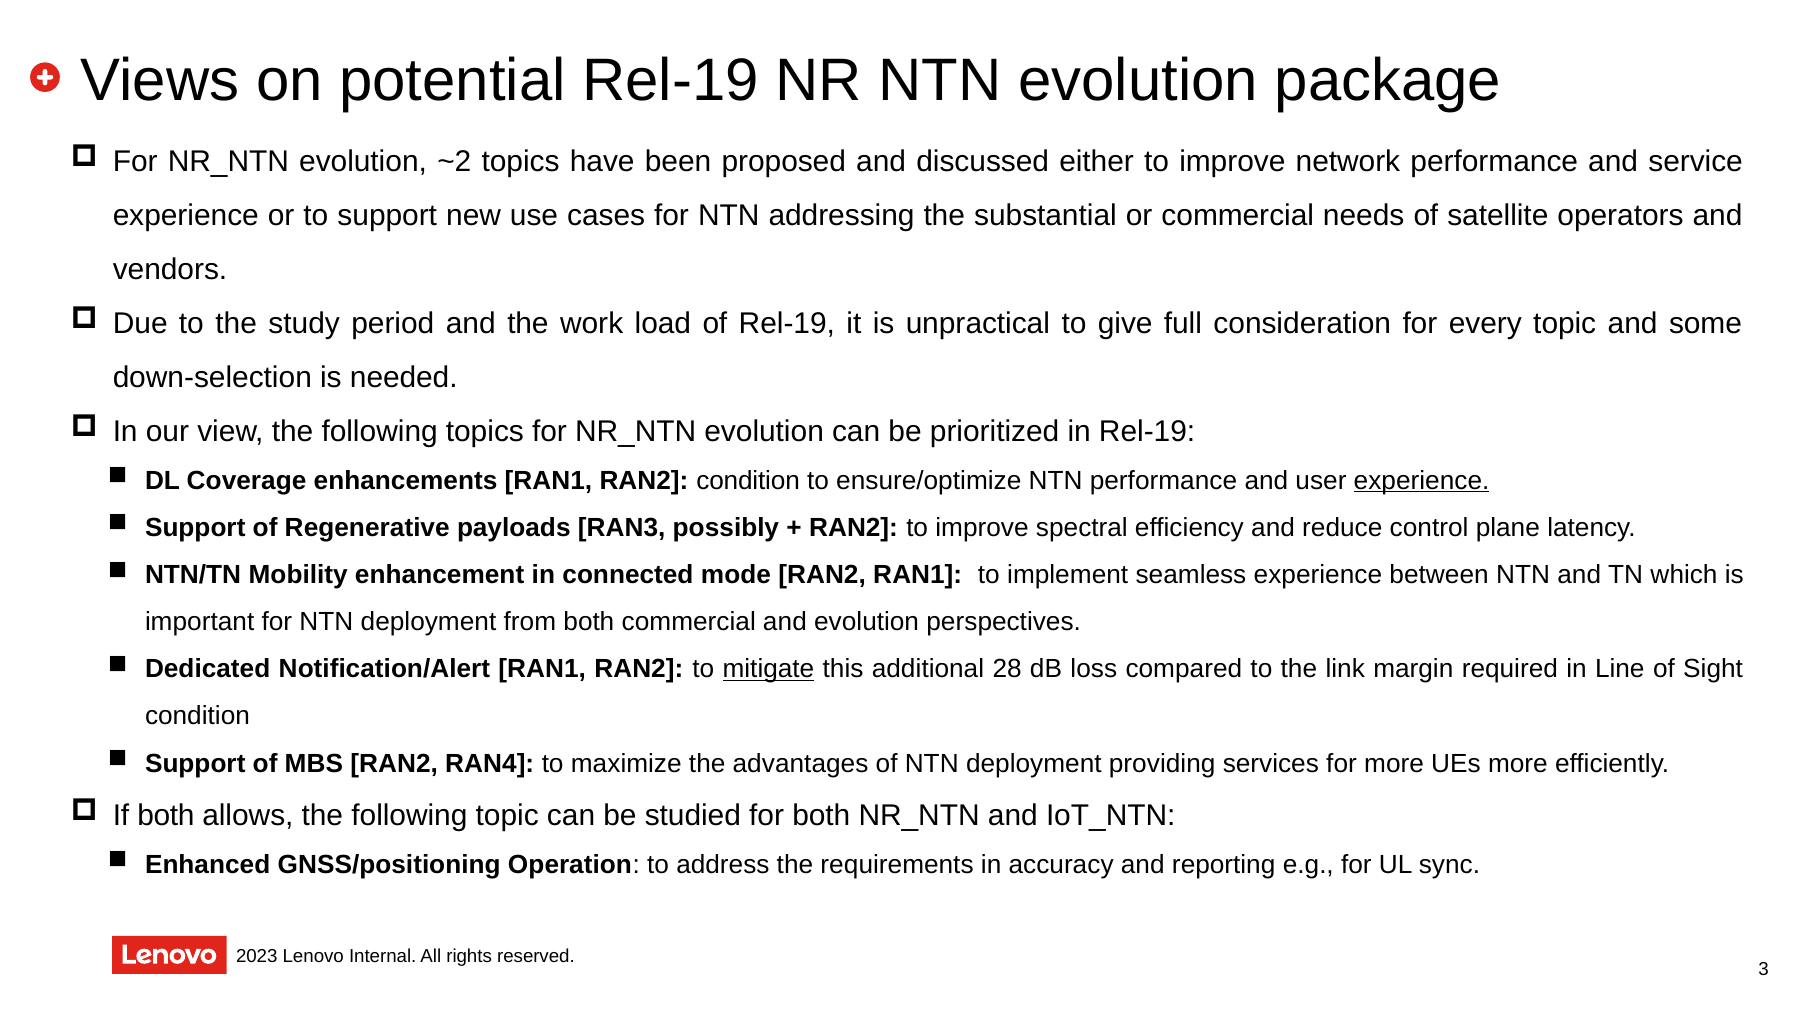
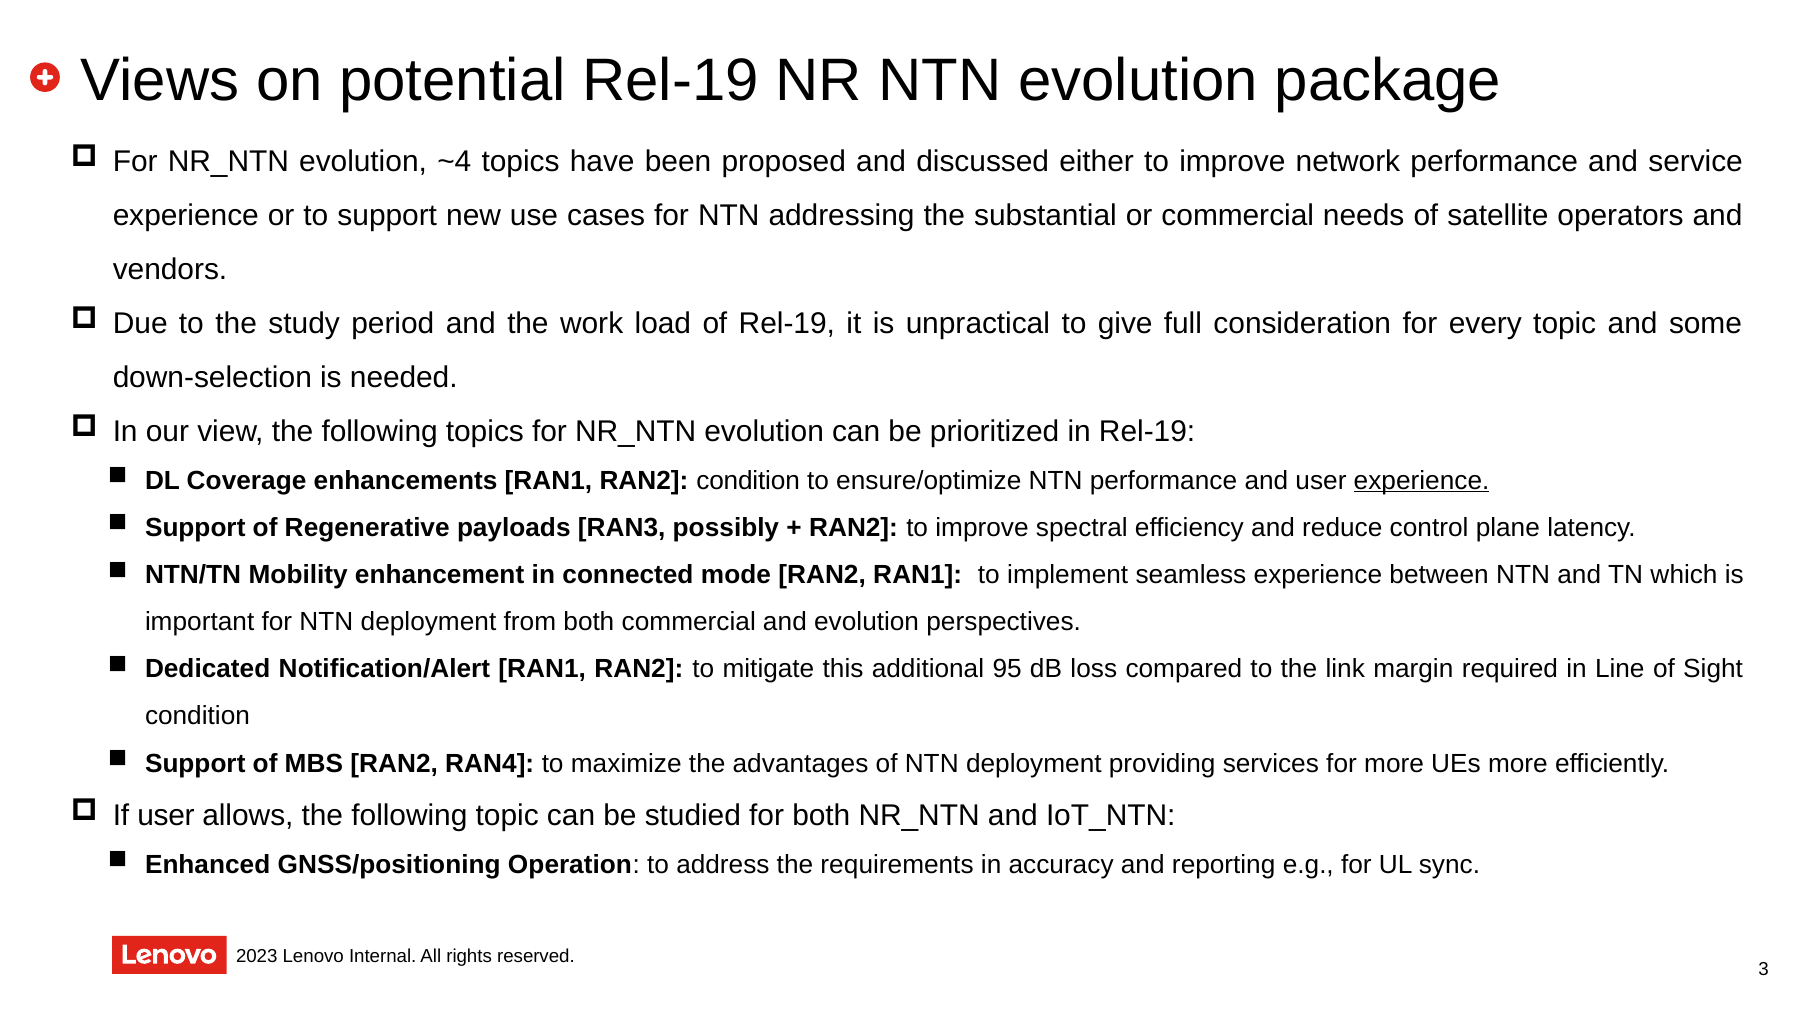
~2: ~2 -> ~4
mitigate underline: present -> none
28: 28 -> 95
If both: both -> user
